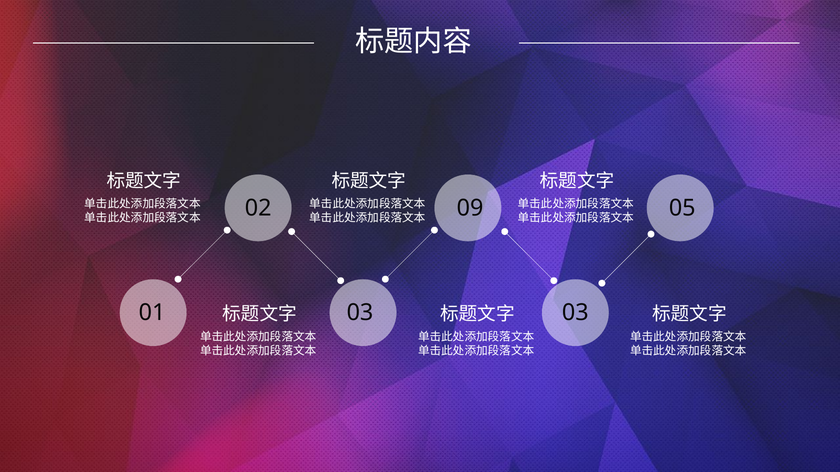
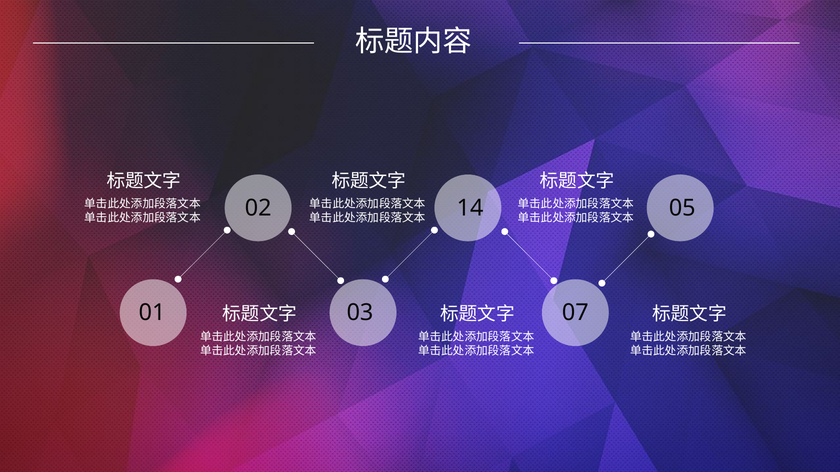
09: 09 -> 14
03 03: 03 -> 07
